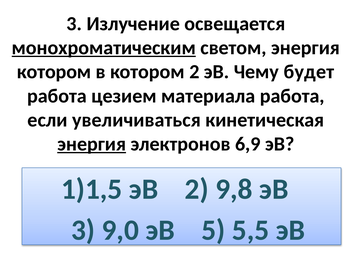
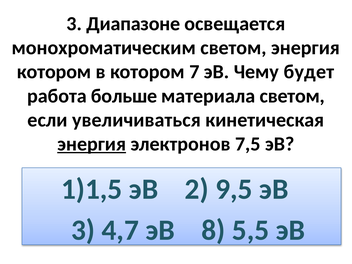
Излучение: Излучение -> Диапазоне
монохроматическим underline: present -> none
котором 2: 2 -> 7
цезием: цезием -> больше
материала работа: работа -> светом
6,9: 6,9 -> 7,5
9,8: 9,8 -> 9,5
9,0: 9,0 -> 4,7
5: 5 -> 8
